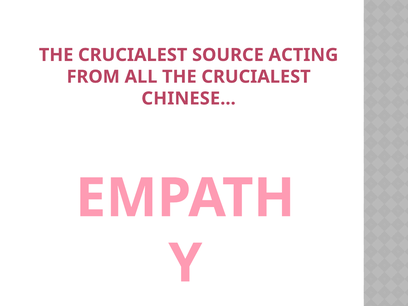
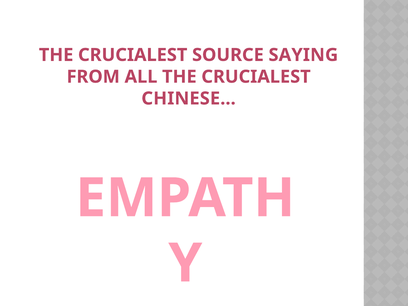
ACTING: ACTING -> SAYING
